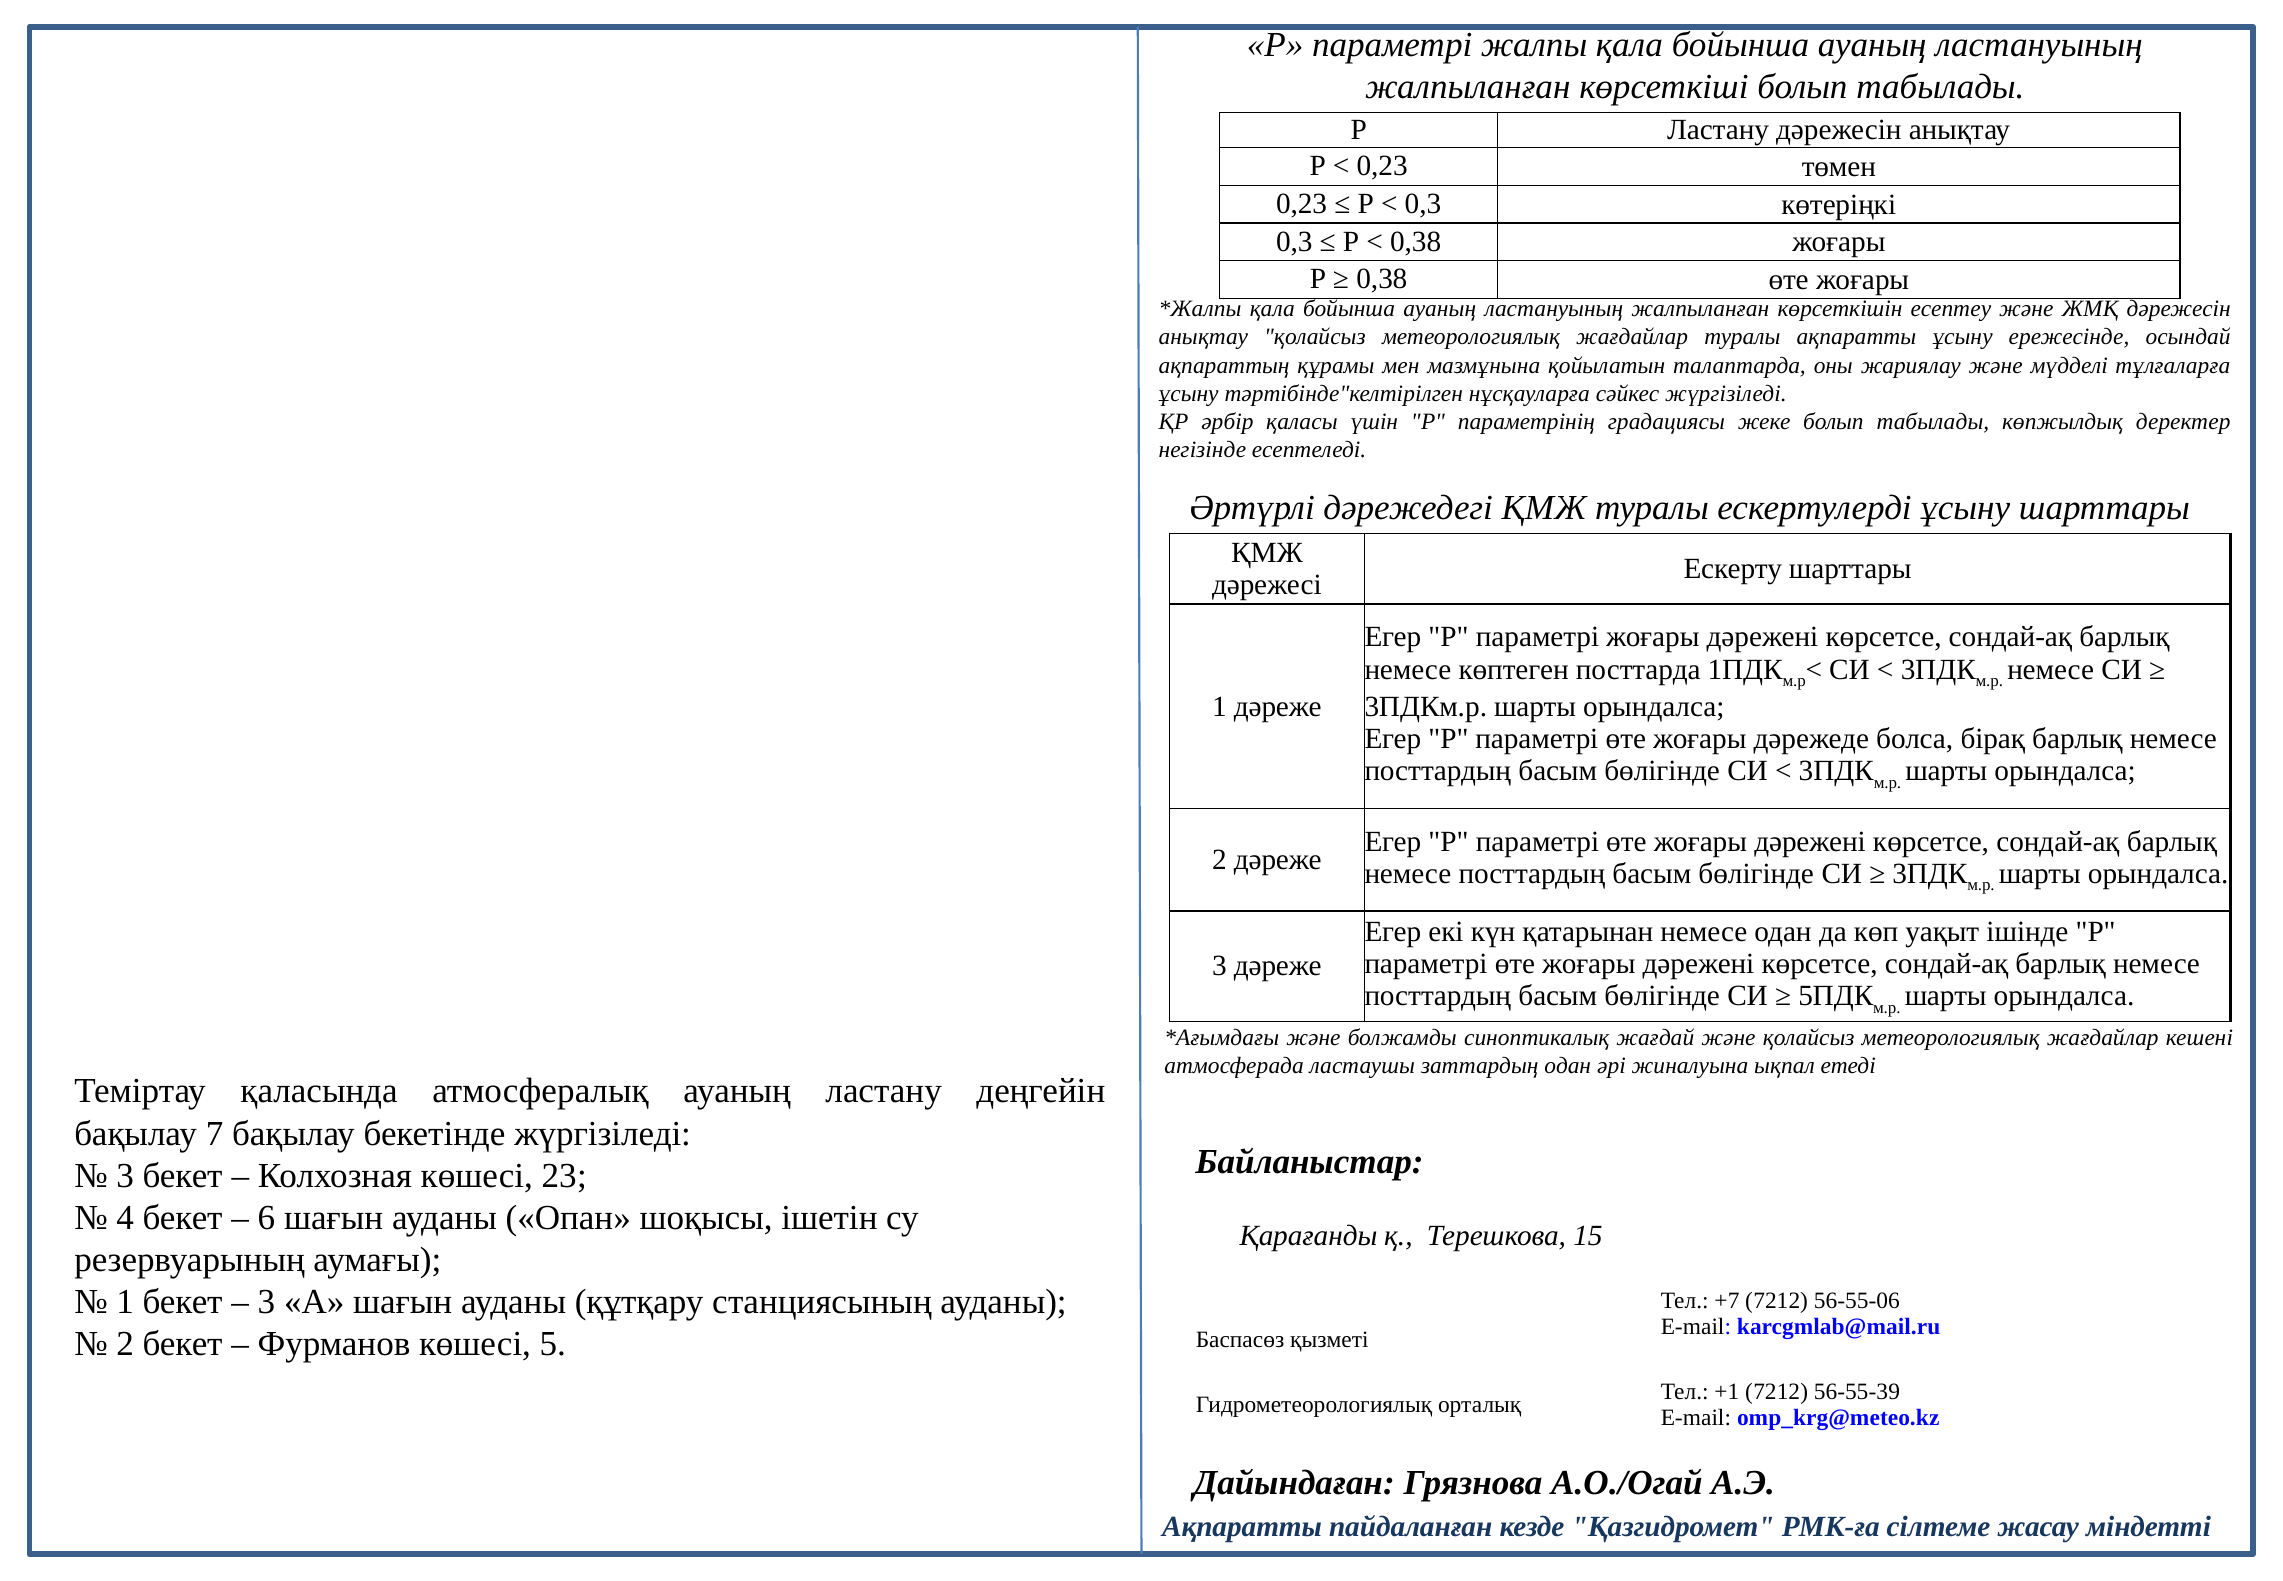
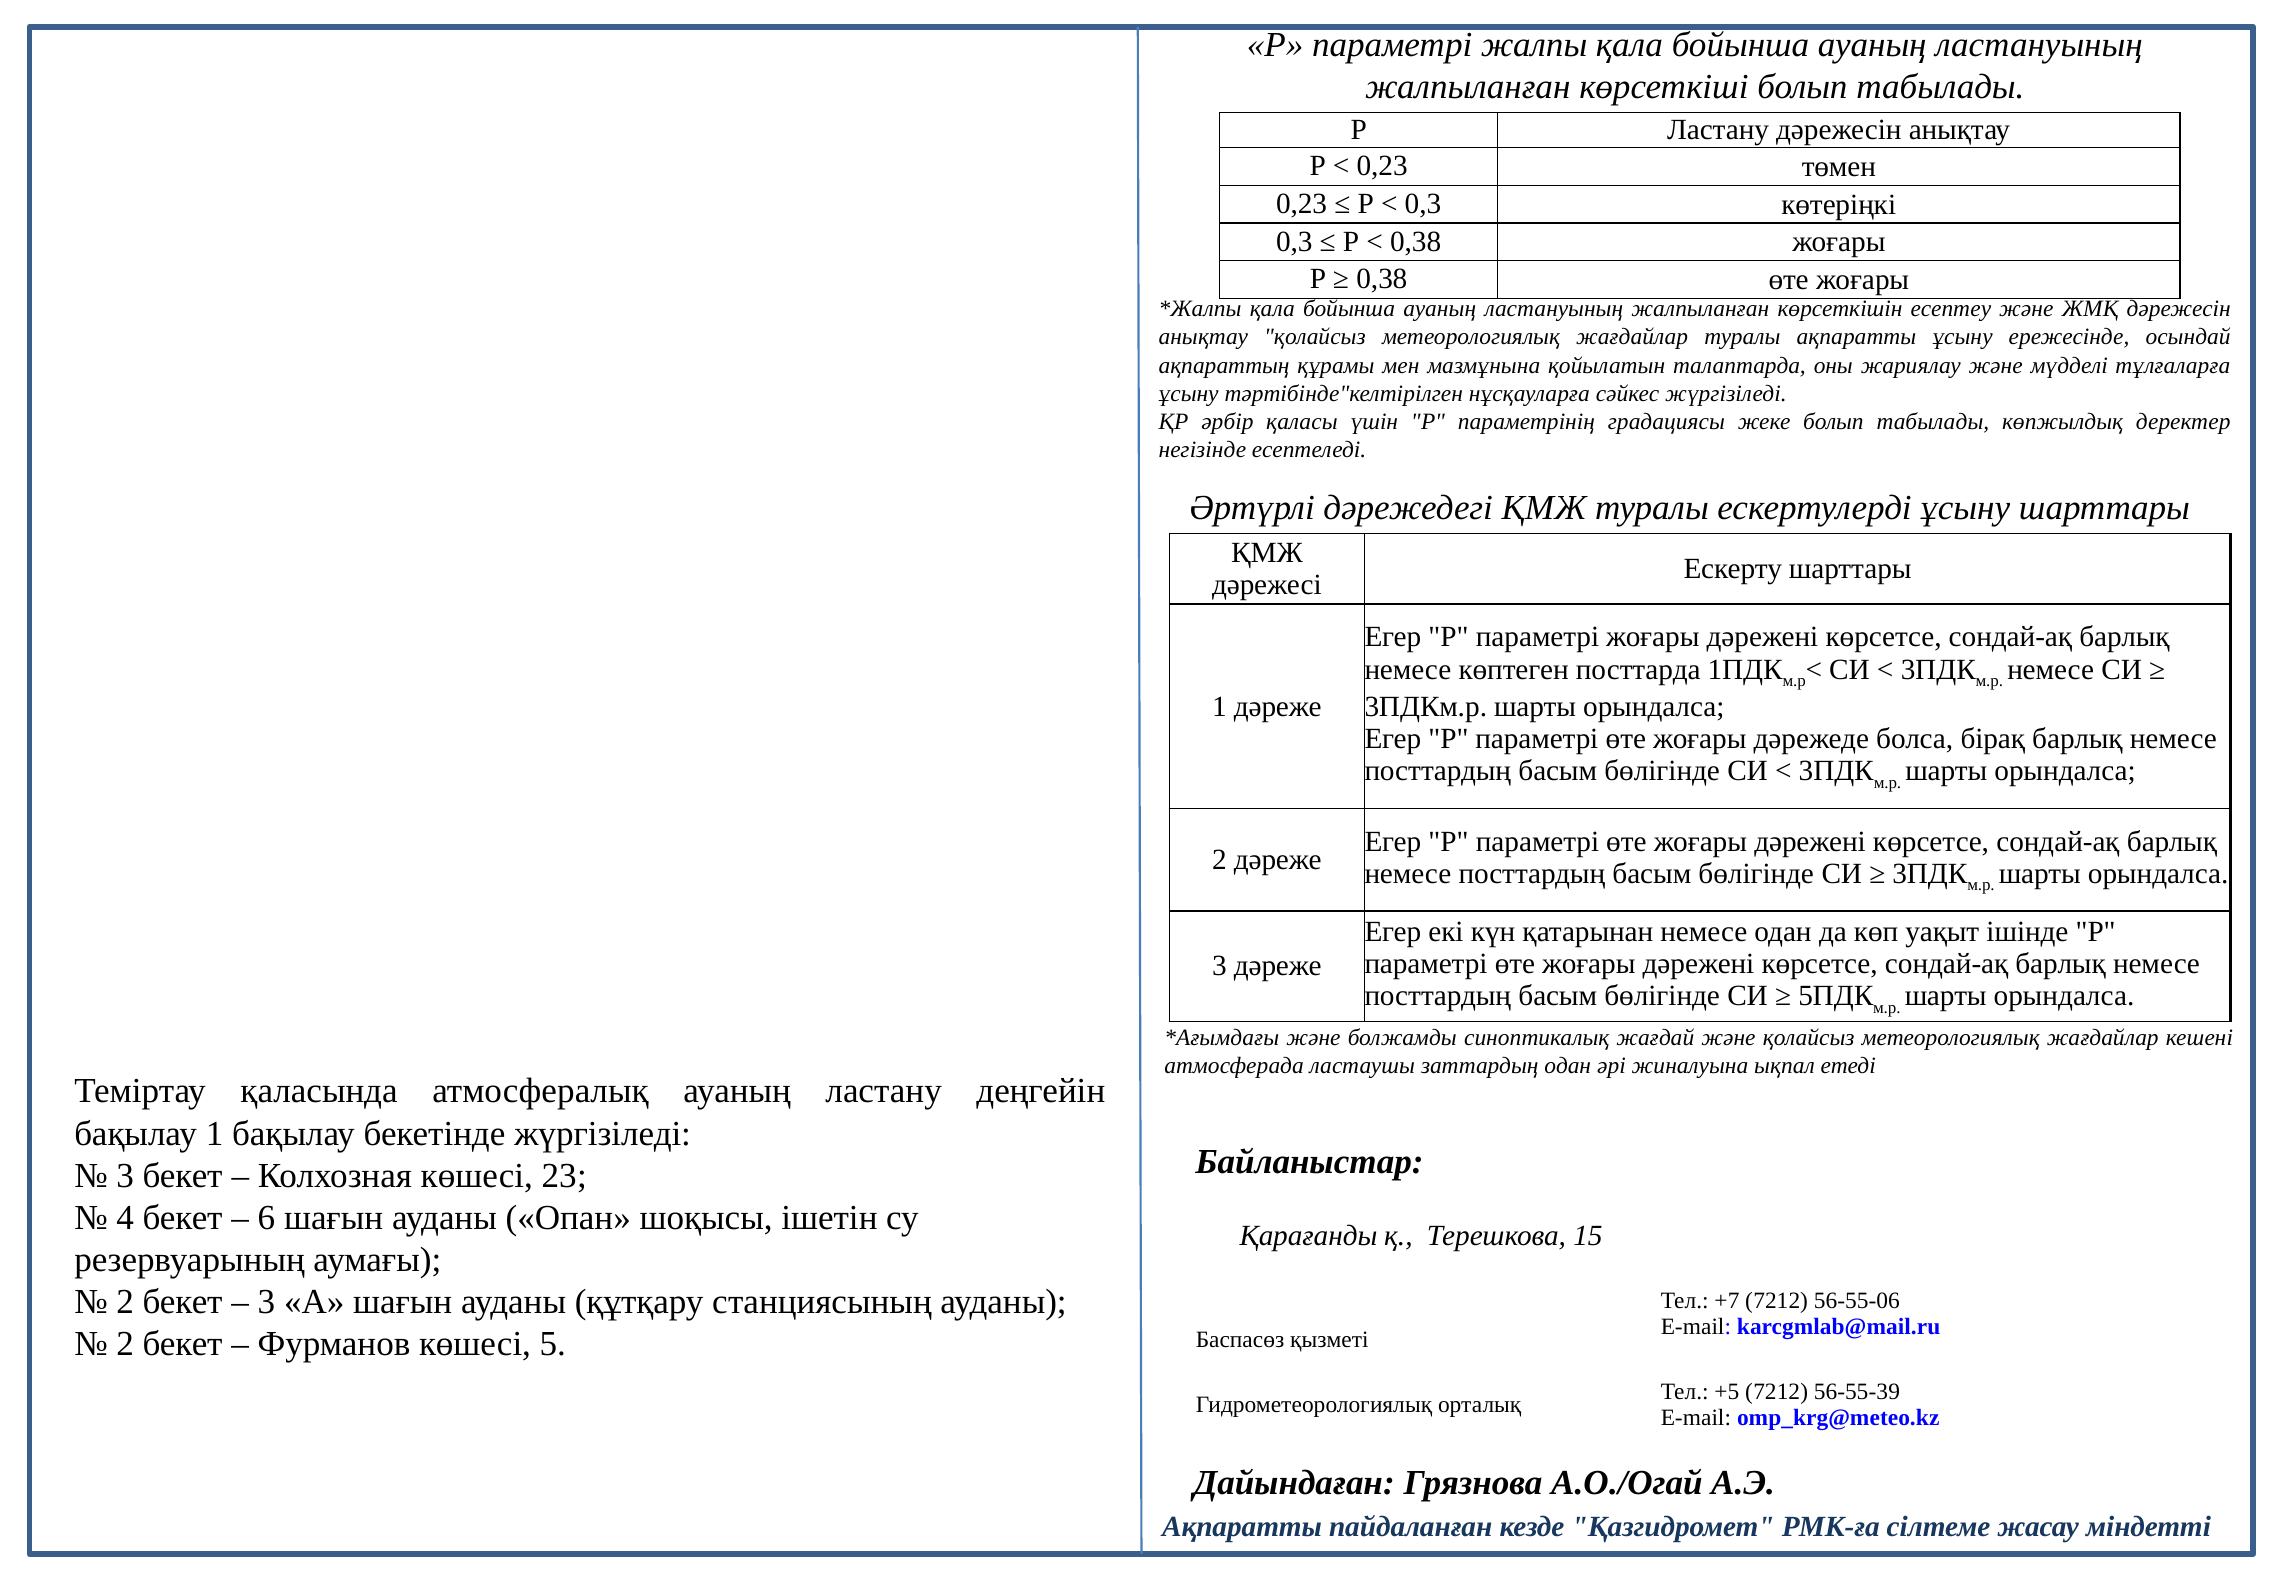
бақылау 7: 7 -> 1
1 at (125, 1302): 1 -> 2
+1: +1 -> +5
